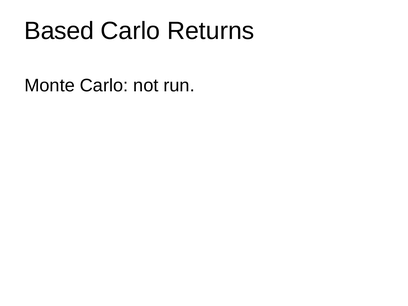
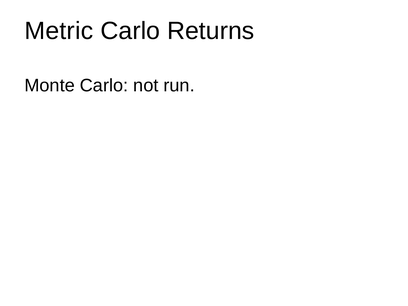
Based: Based -> Metric
